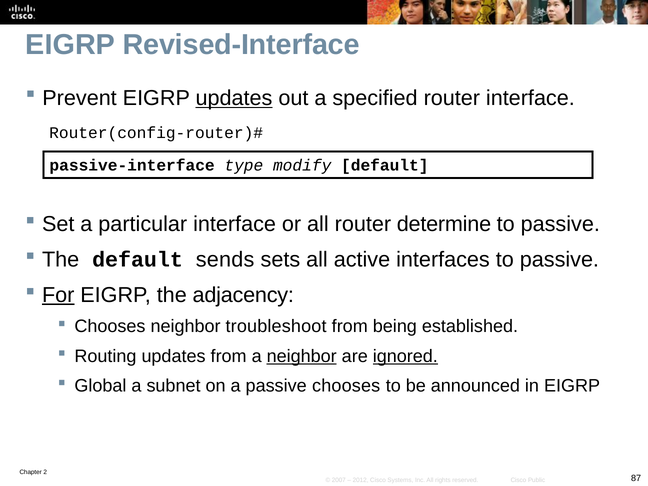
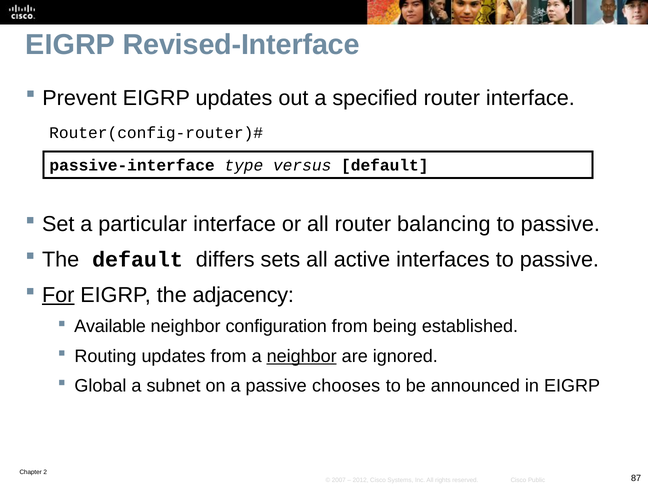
updates at (234, 98) underline: present -> none
modify: modify -> versus
determine: determine -> balancing
sends: sends -> differs
Chooses at (110, 327): Chooses -> Available
troubleshoot: troubleshoot -> configuration
ignored underline: present -> none
